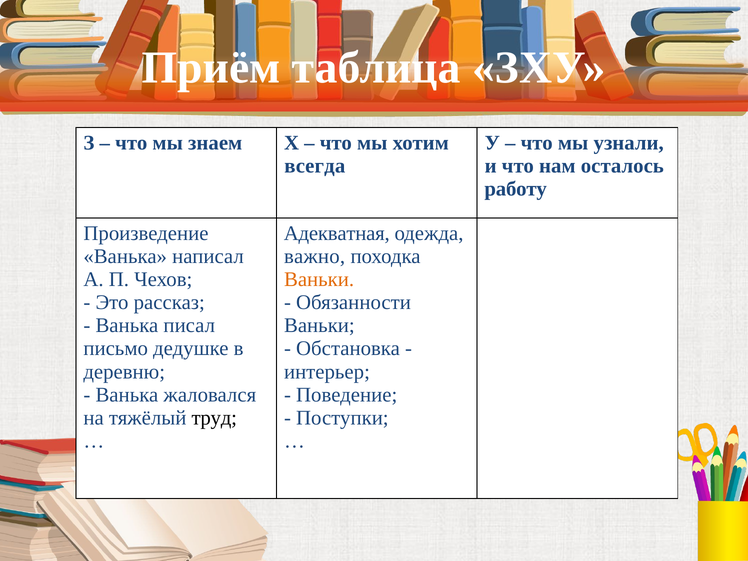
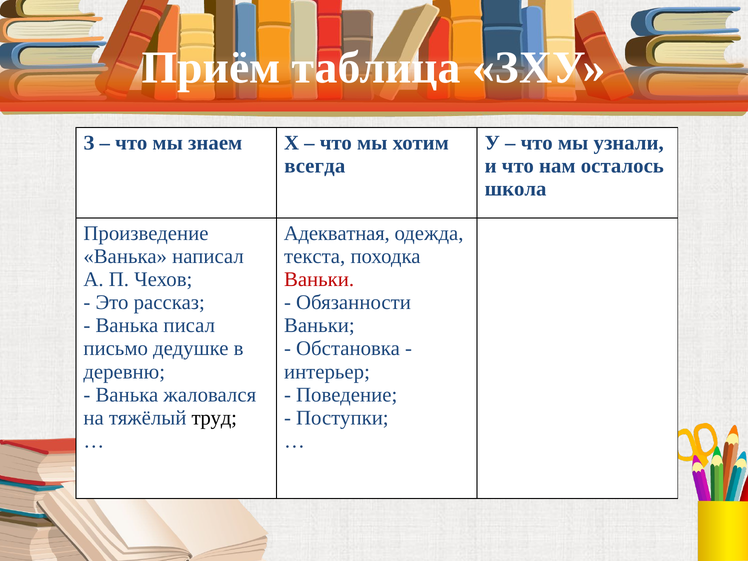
работу: работу -> школа
важно: важно -> текста
Ваньки at (319, 279) colour: orange -> red
